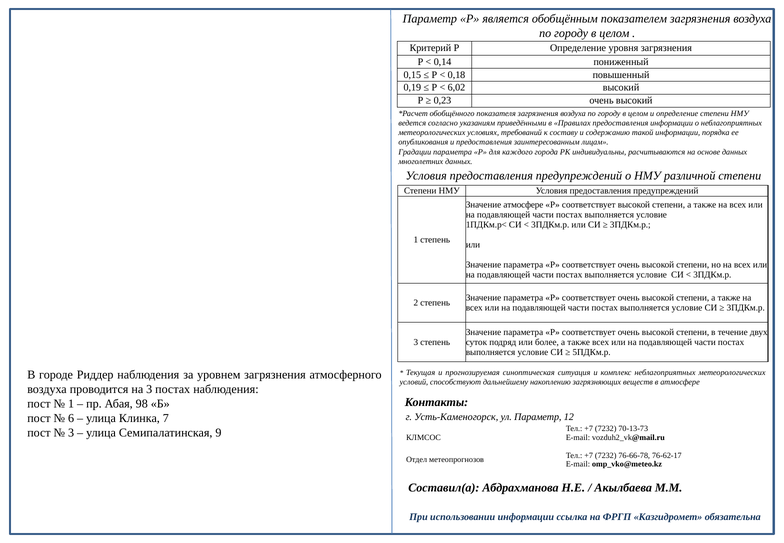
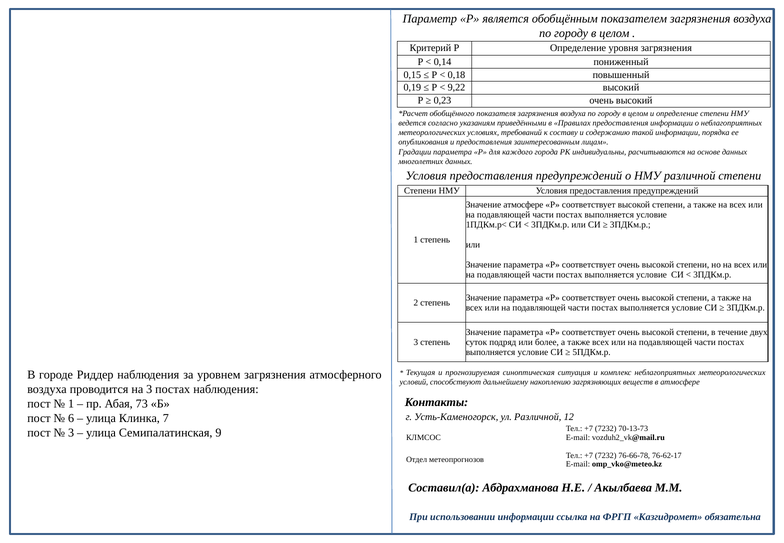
6,02: 6,02 -> 9,22
98: 98 -> 73
ул Параметр: Параметр -> Различной
